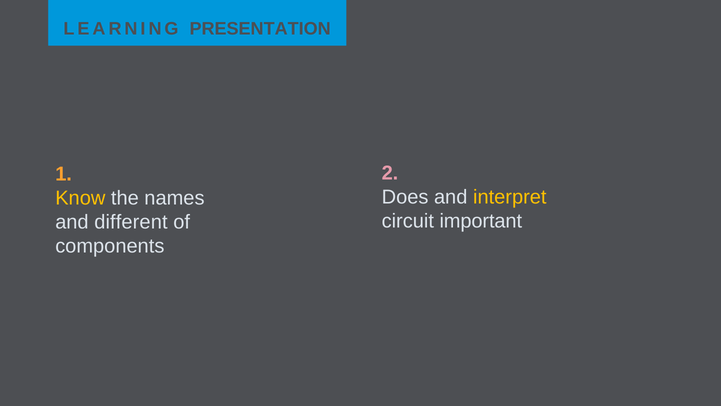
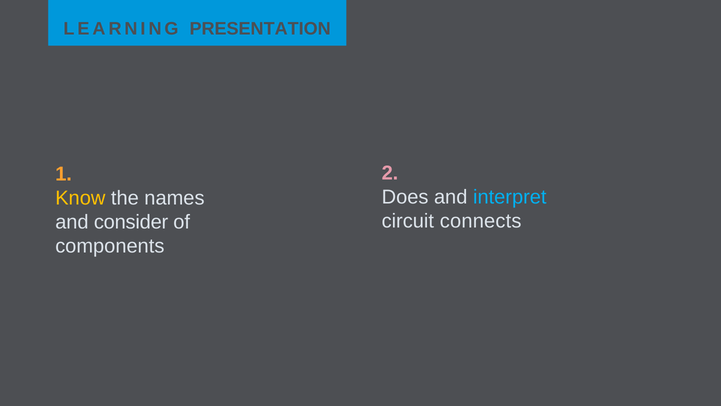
interpret colour: yellow -> light blue
important: important -> connects
different: different -> consider
